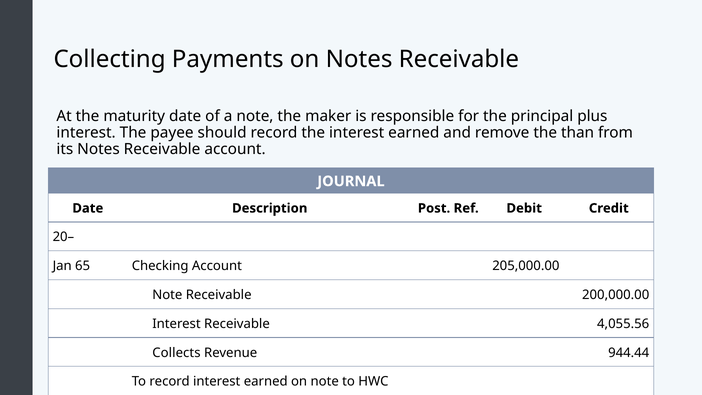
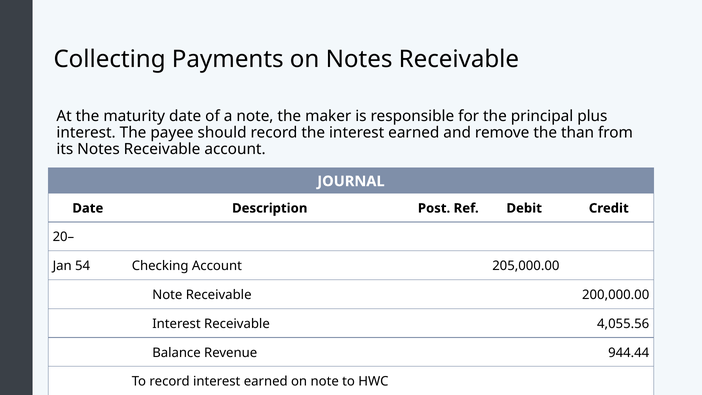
65: 65 -> 54
Collects: Collects -> Balance
